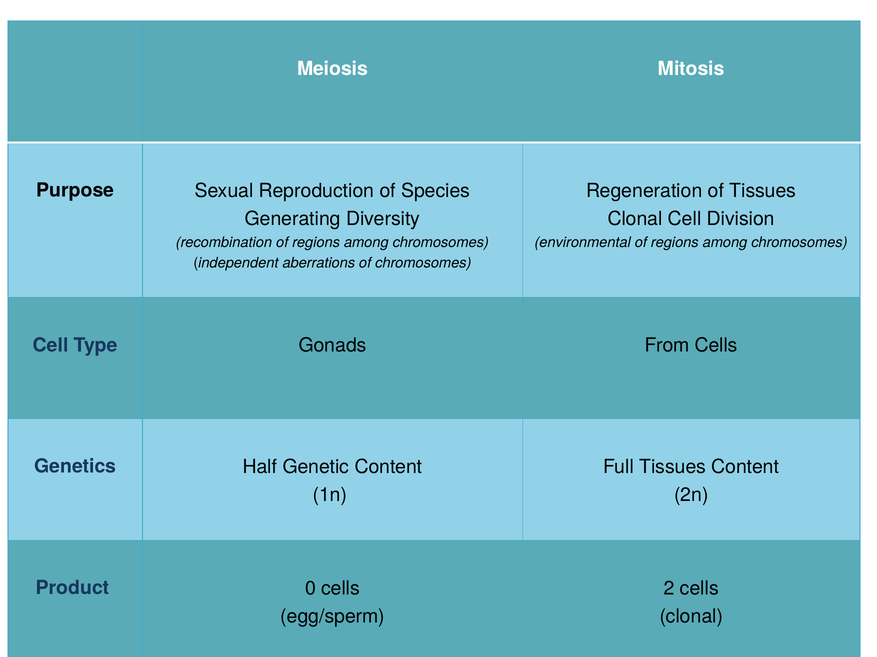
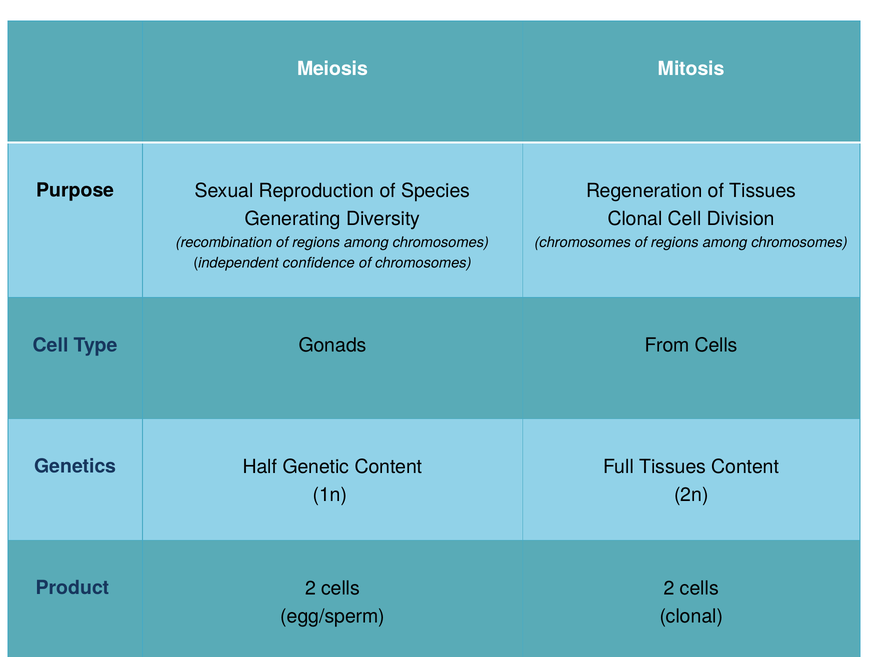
environmental at (583, 243): environmental -> chromosomes
aberrations: aberrations -> confidence
Product 0: 0 -> 2
